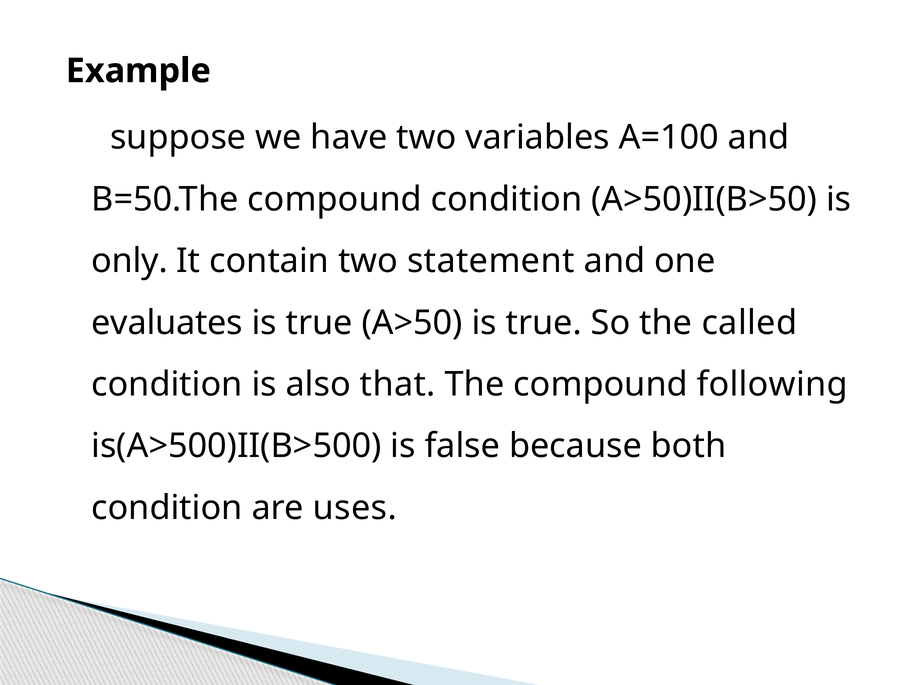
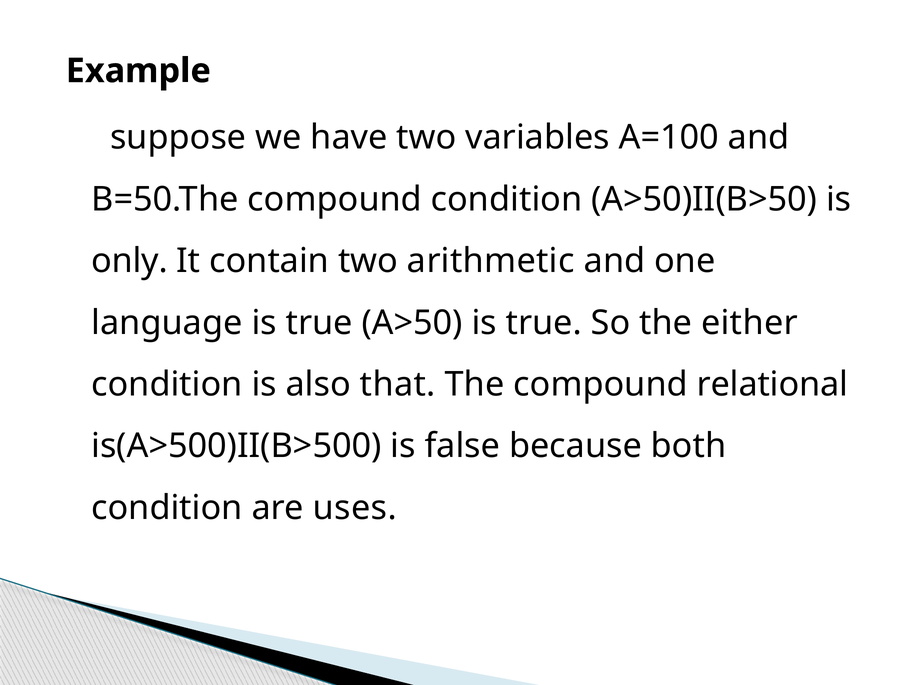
statement: statement -> arithmetic
evaluates: evaluates -> language
called: called -> either
following: following -> relational
